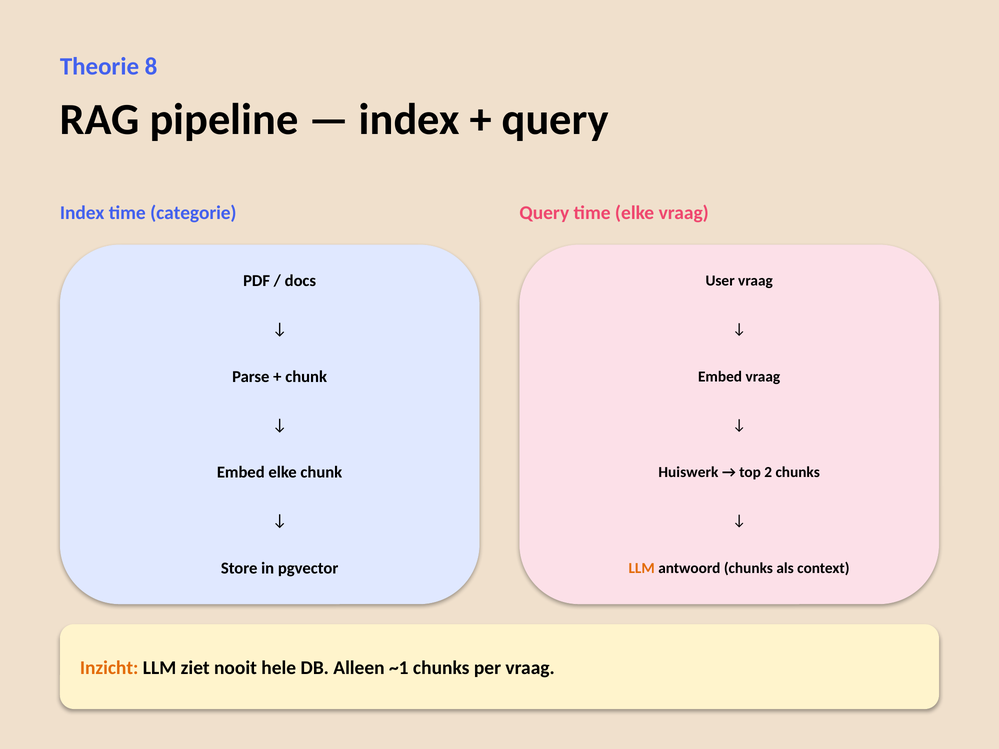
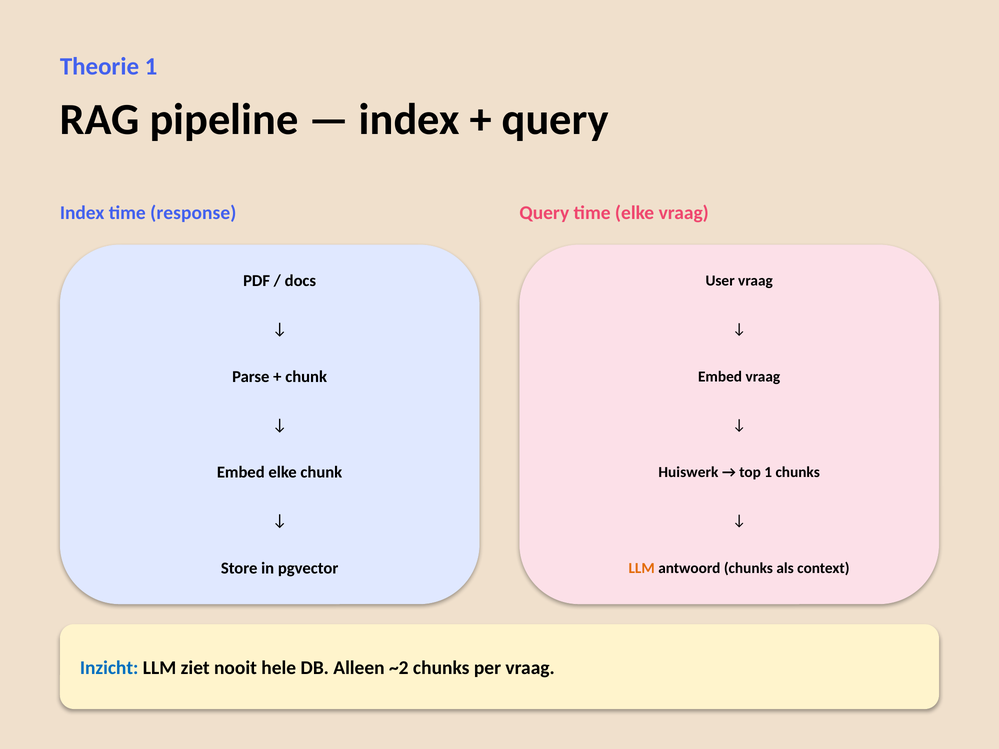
Theorie 8: 8 -> 1
categorie: categorie -> response
top 2: 2 -> 1
Inzicht colour: orange -> blue
~1: ~1 -> ~2
